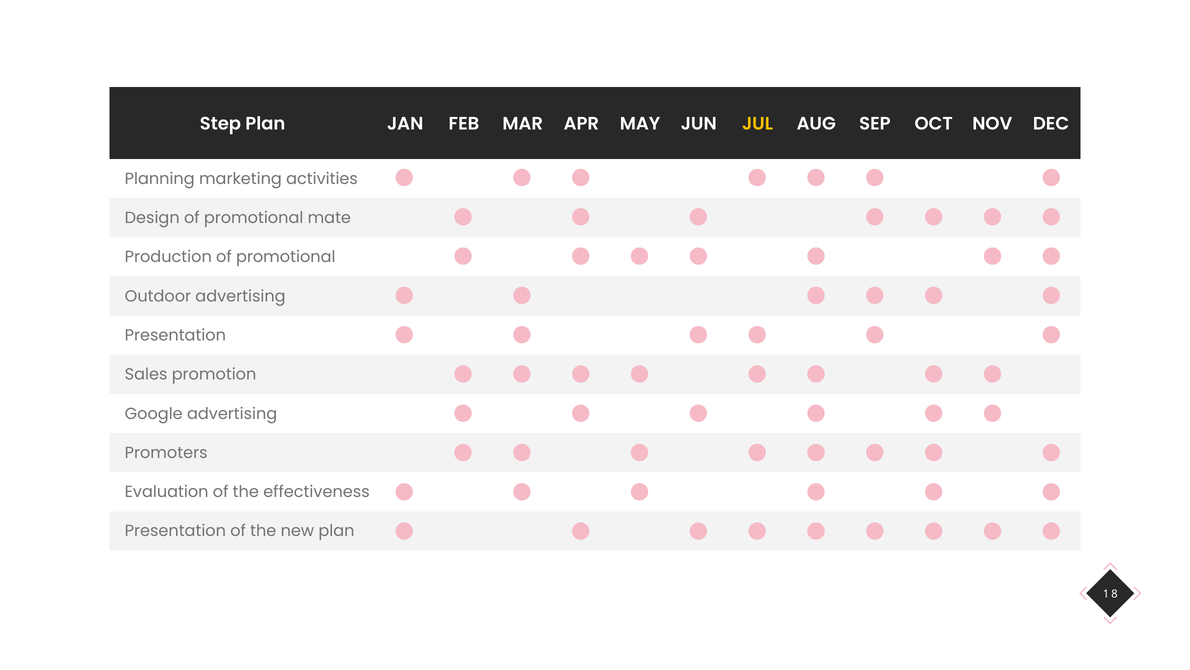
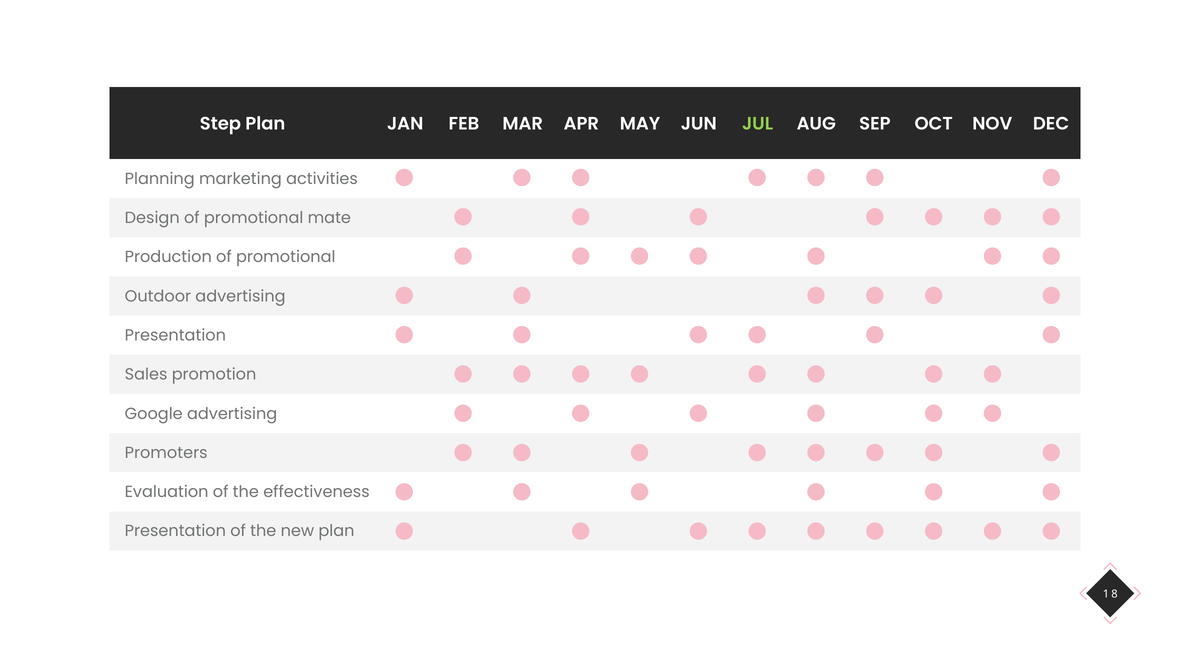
JUL colour: yellow -> light green
